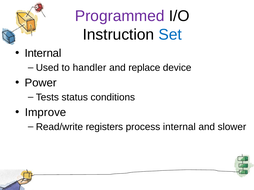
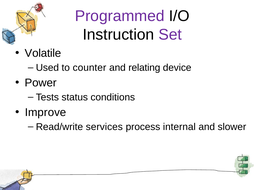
Set colour: blue -> purple
Internal at (43, 53): Internal -> Volatile
handler: handler -> counter
replace: replace -> relating
registers: registers -> services
